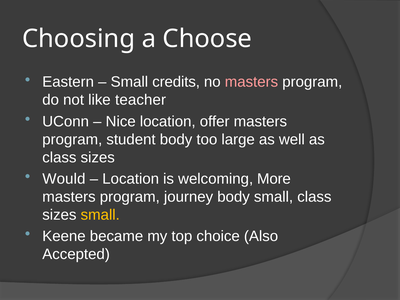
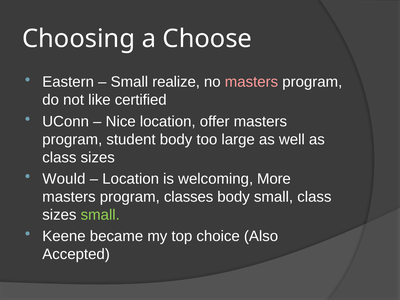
credits: credits -> realize
teacher: teacher -> certified
journey: journey -> classes
small at (100, 215) colour: yellow -> light green
